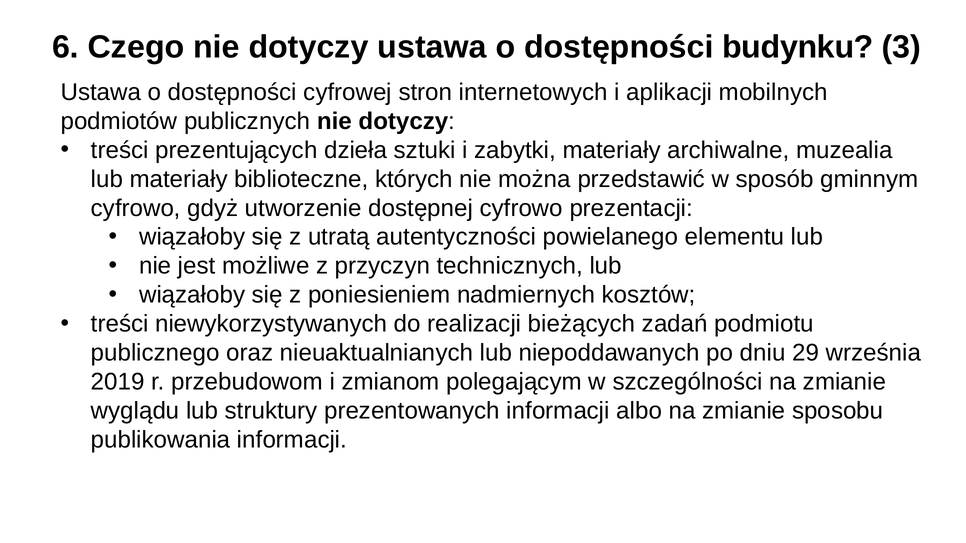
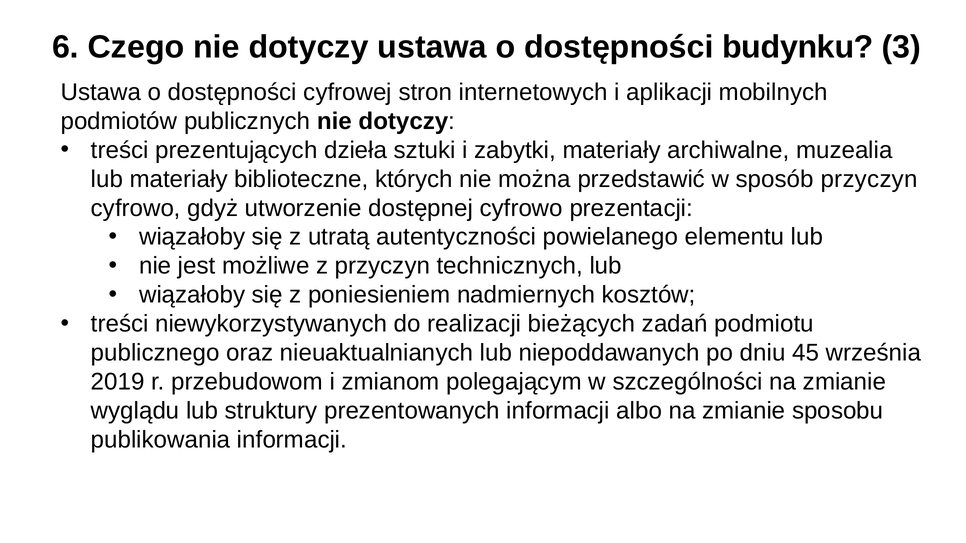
sposób gminnym: gminnym -> przyczyn
29: 29 -> 45
